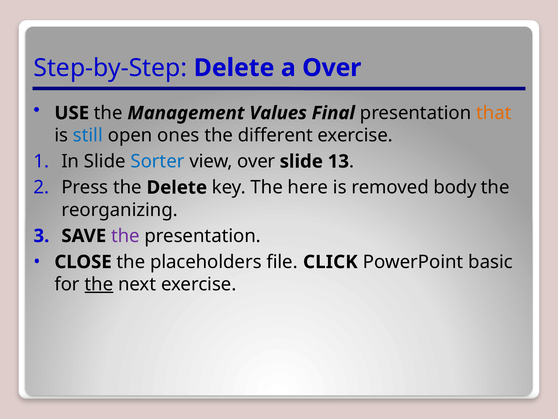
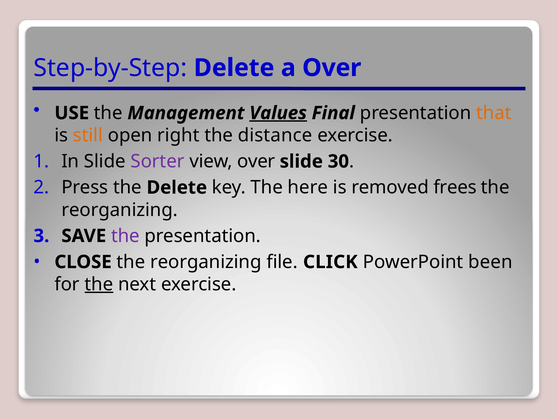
Values underline: none -> present
still colour: blue -> orange
ones: ones -> right
different: different -> distance
Sorter colour: blue -> purple
13: 13 -> 30
body: body -> frees
CLOSE the placeholders: placeholders -> reorganizing
basic: basic -> been
